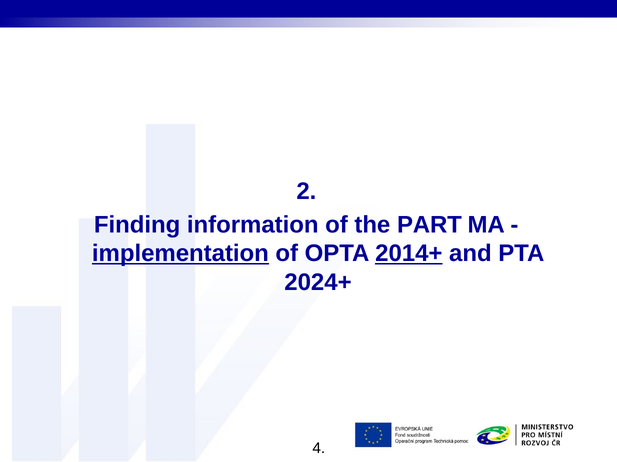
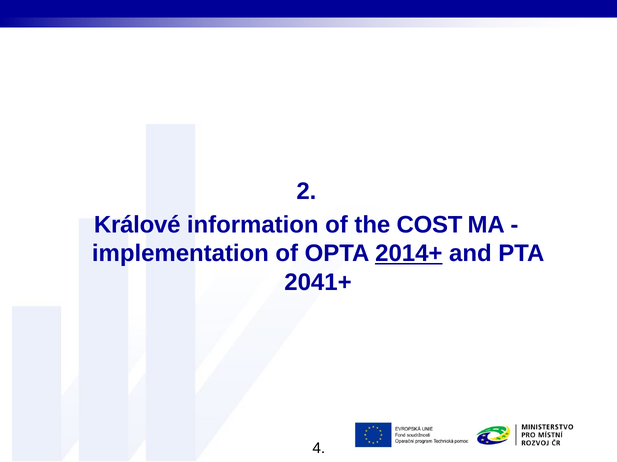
Finding: Finding -> Králové
PART: PART -> COST
implementation underline: present -> none
2024+: 2024+ -> 2041+
